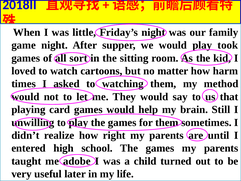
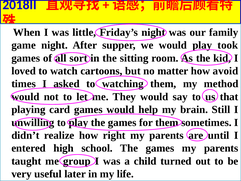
harm: harm -> avoid
adobe: adobe -> group
